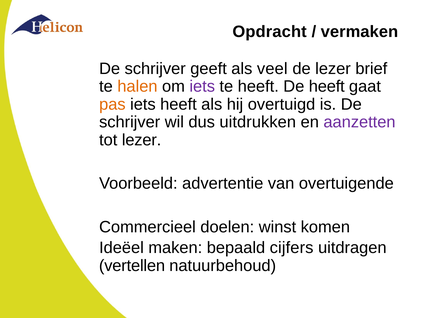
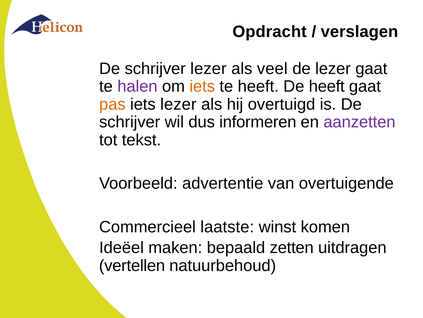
vermaken: vermaken -> verslagen
schrijver geeft: geeft -> lezer
lezer brief: brief -> gaat
halen colour: orange -> purple
iets at (202, 86) colour: purple -> orange
iets heeft: heeft -> lezer
uitdrukken: uitdrukken -> informeren
tot lezer: lezer -> tekst
doelen: doelen -> laatste
cijfers: cijfers -> zetten
